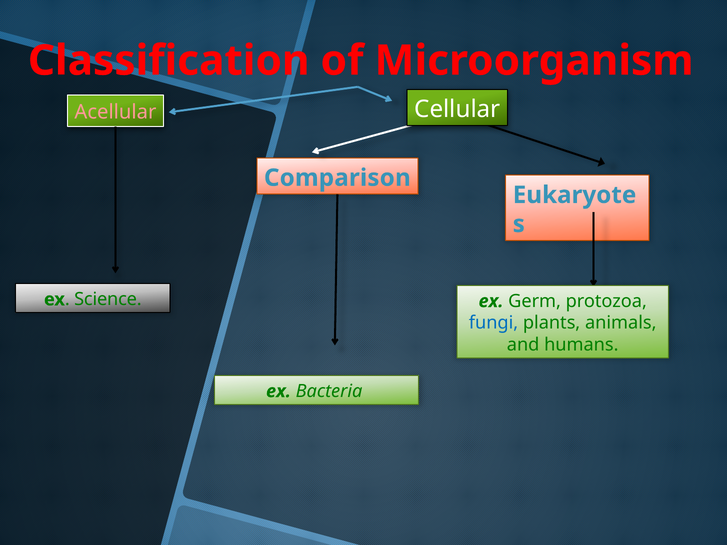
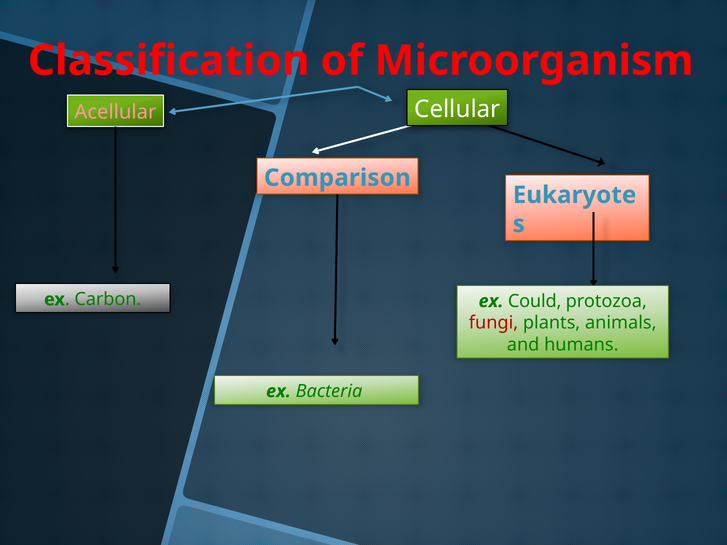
Science: Science -> Carbon
Germ: Germ -> Could
fungi colour: blue -> red
